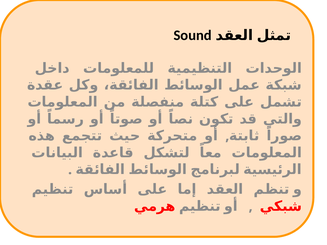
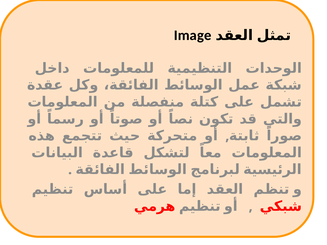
Sound: Sound -> Image
